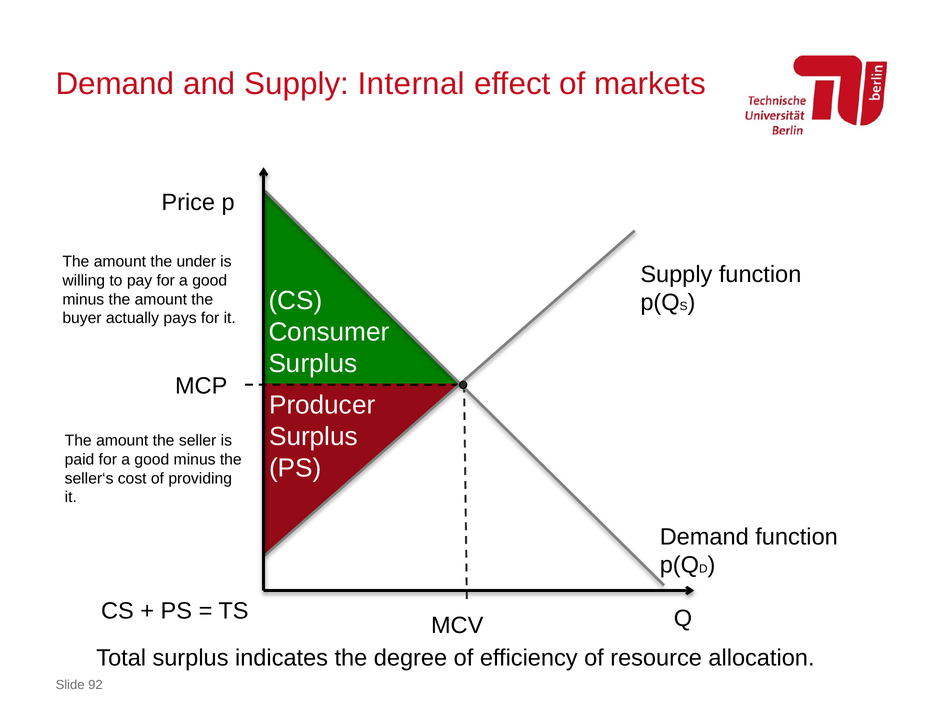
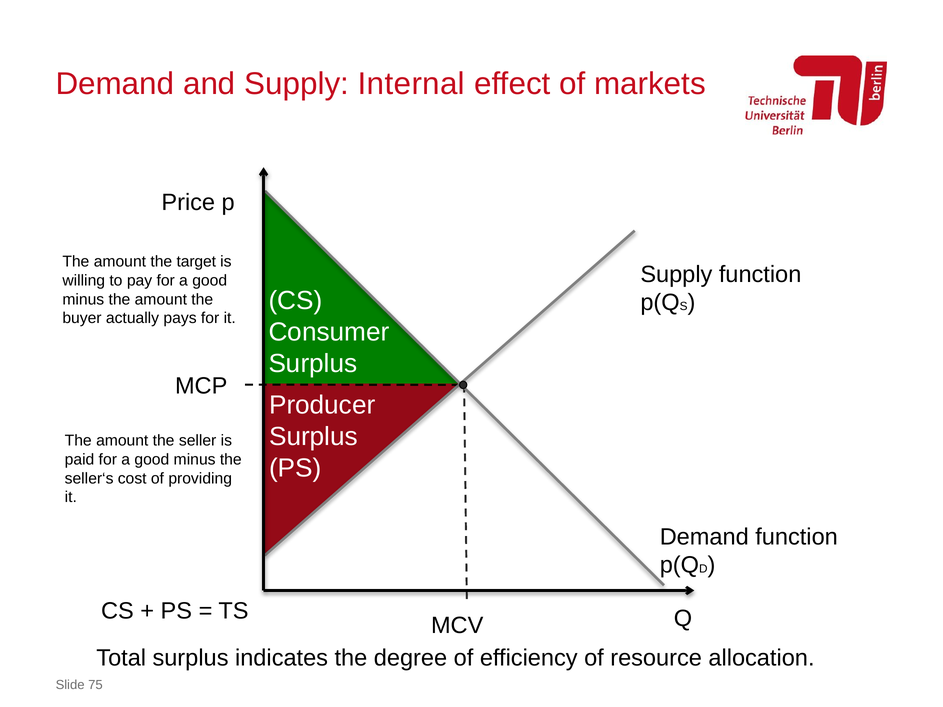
under: under -> target
92: 92 -> 75
